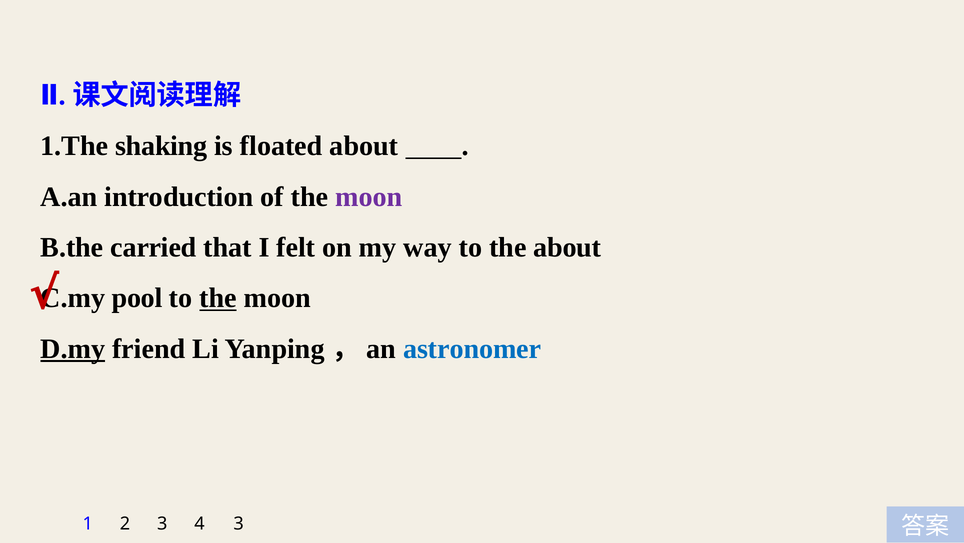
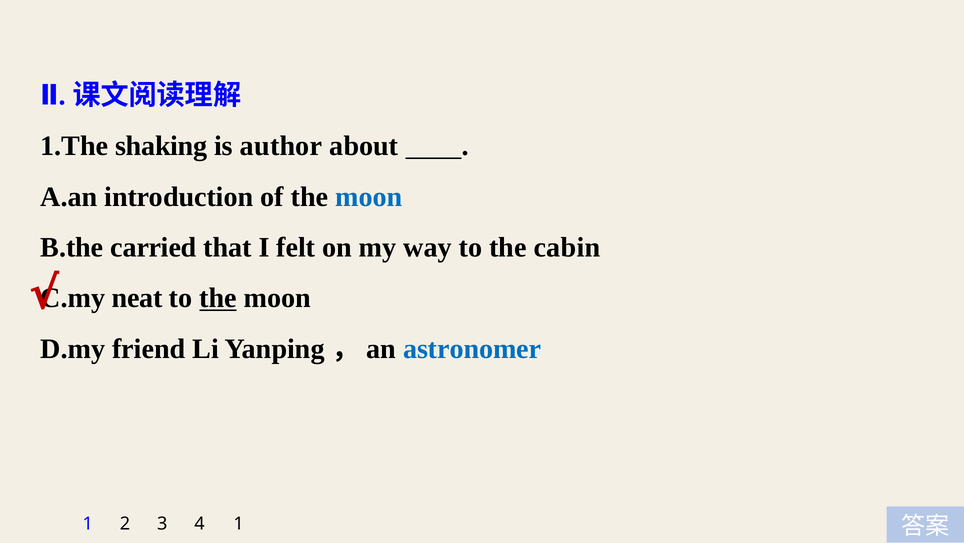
floated: floated -> author
moon at (369, 197) colour: purple -> blue
the about: about -> cabin
pool: pool -> neat
D.my underline: present -> none
4 3: 3 -> 1
